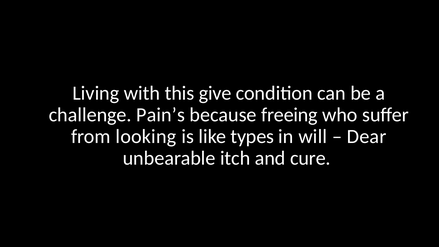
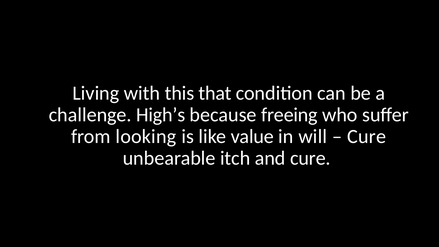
give: give -> that
Pain’s: Pain’s -> High’s
types: types -> value
Dear at (367, 137): Dear -> Cure
